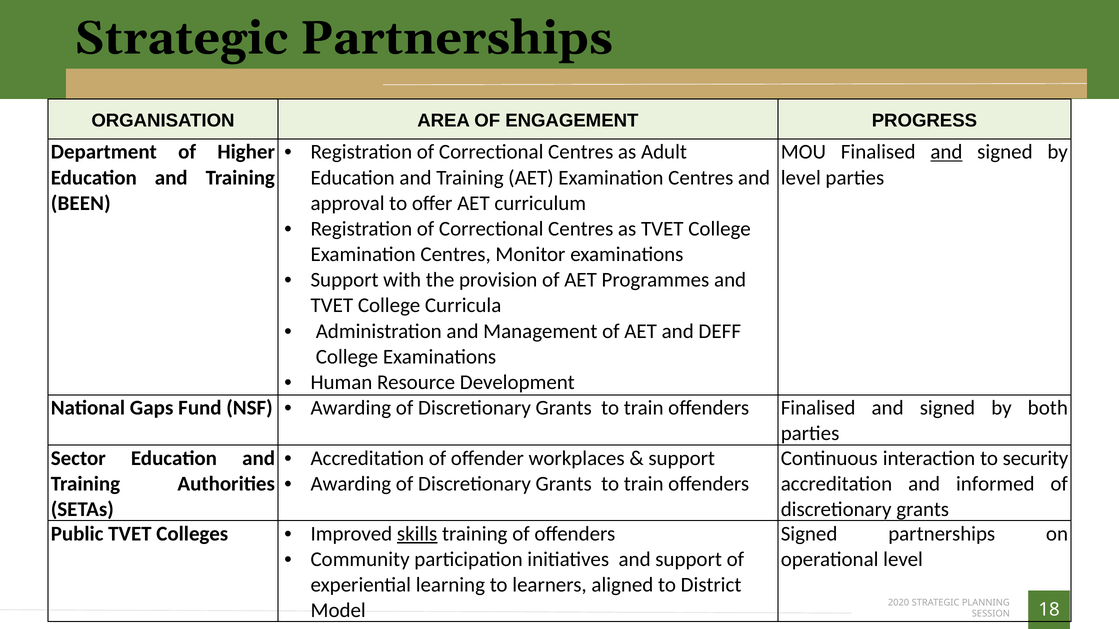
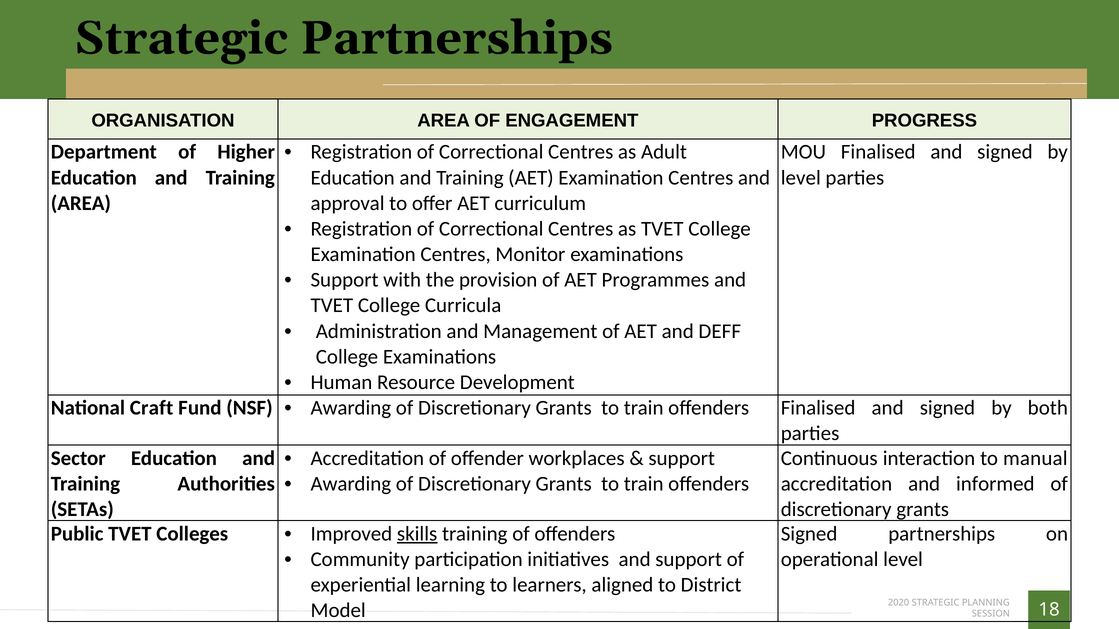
and at (946, 152) underline: present -> none
BEEN at (81, 203): BEEN -> AREA
Gaps: Gaps -> Craft
security: security -> manual
